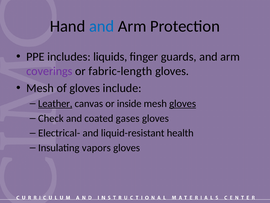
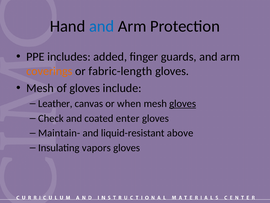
liquids: liquids -> added
coverings colour: purple -> orange
Leather underline: present -> none
inside: inside -> when
gases: gases -> enter
Electrical-: Electrical- -> Maintain-
health: health -> above
